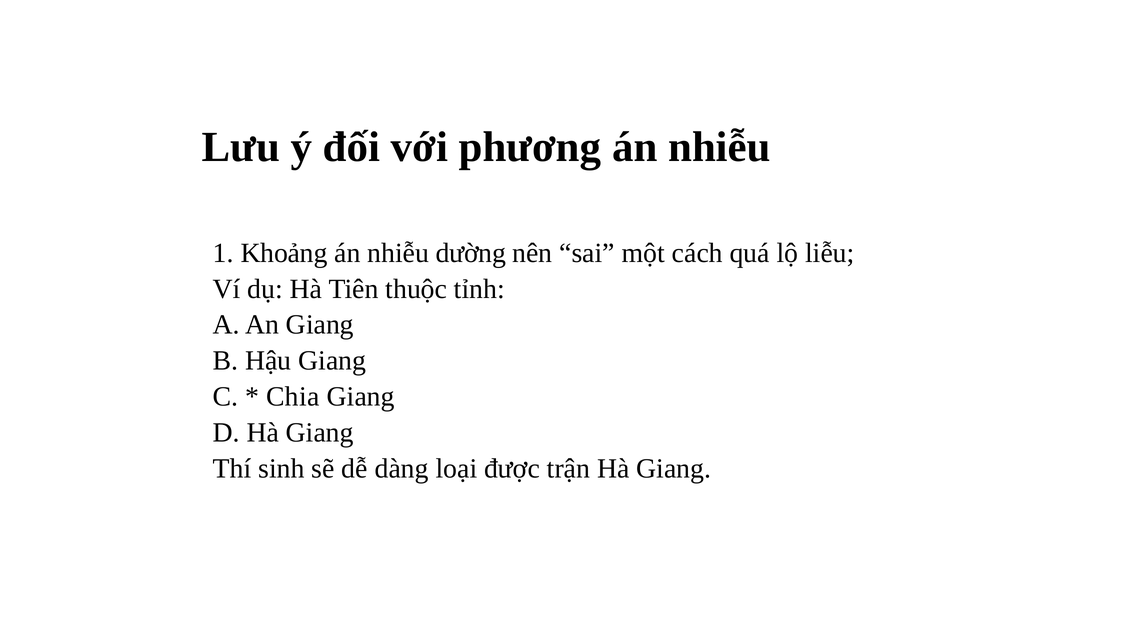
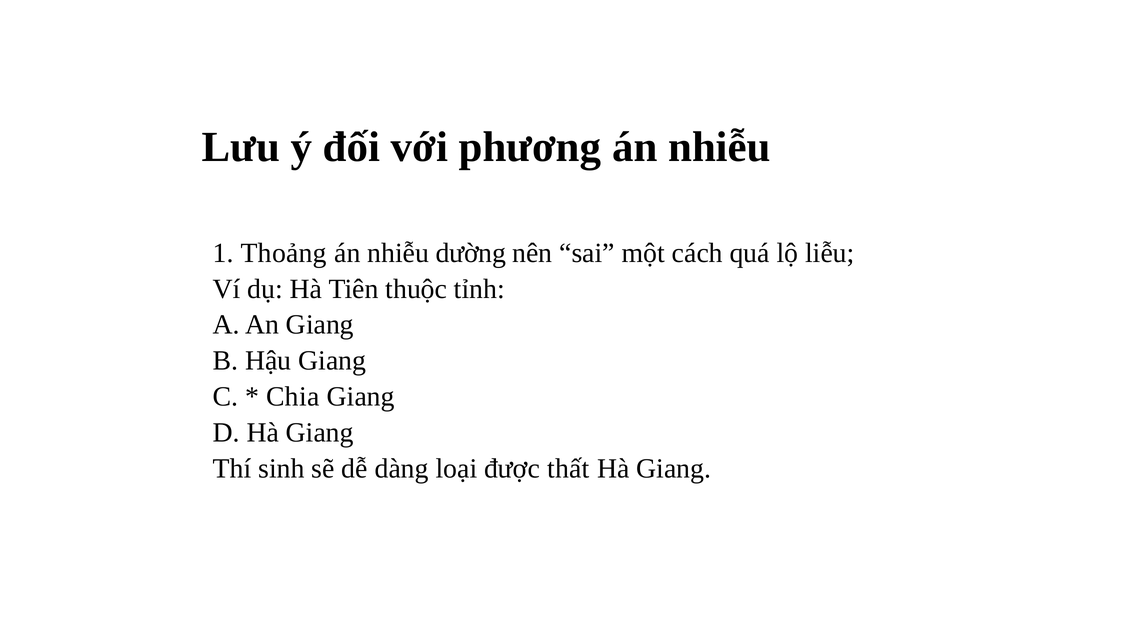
Khoảng: Khoảng -> Thoảng
trận: trận -> thất
